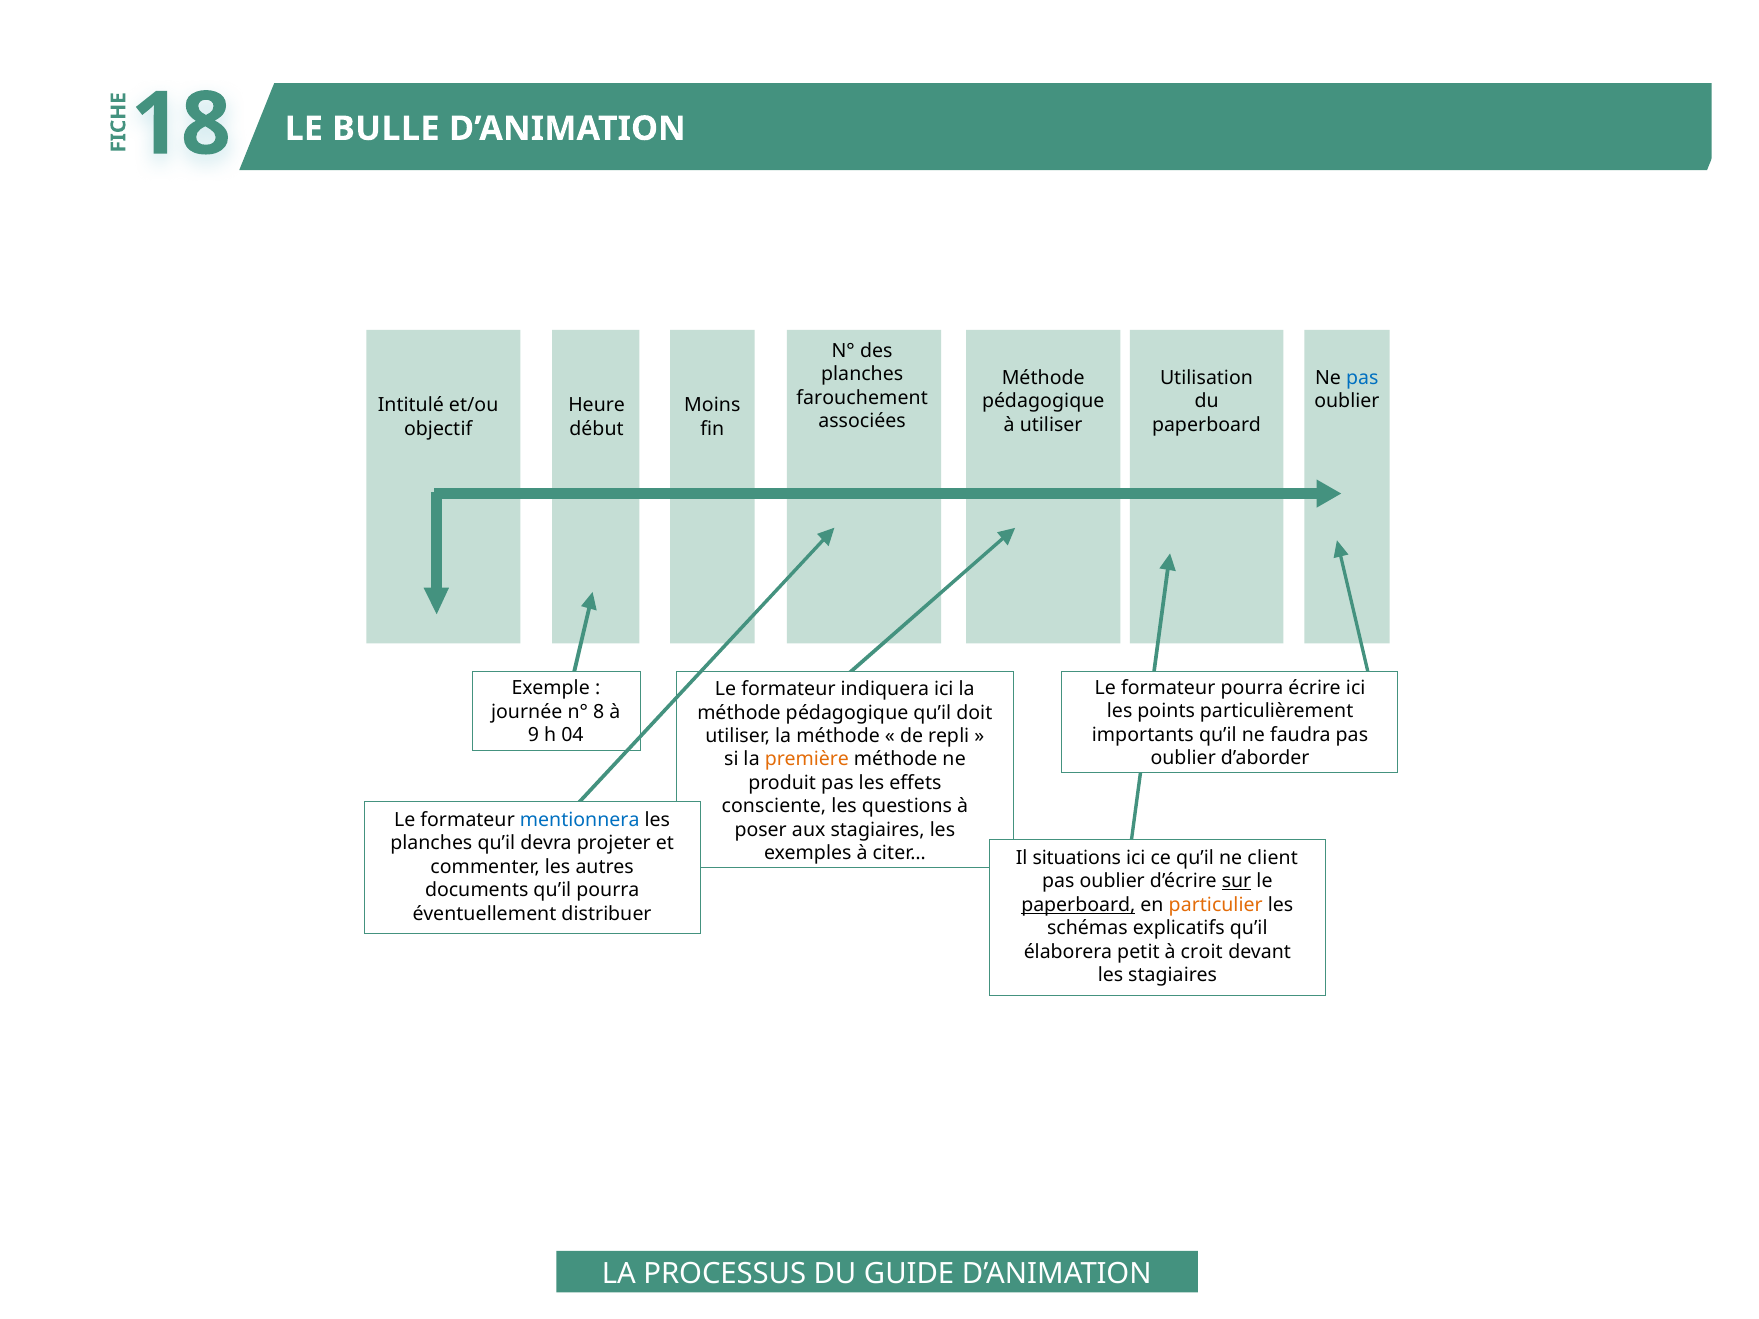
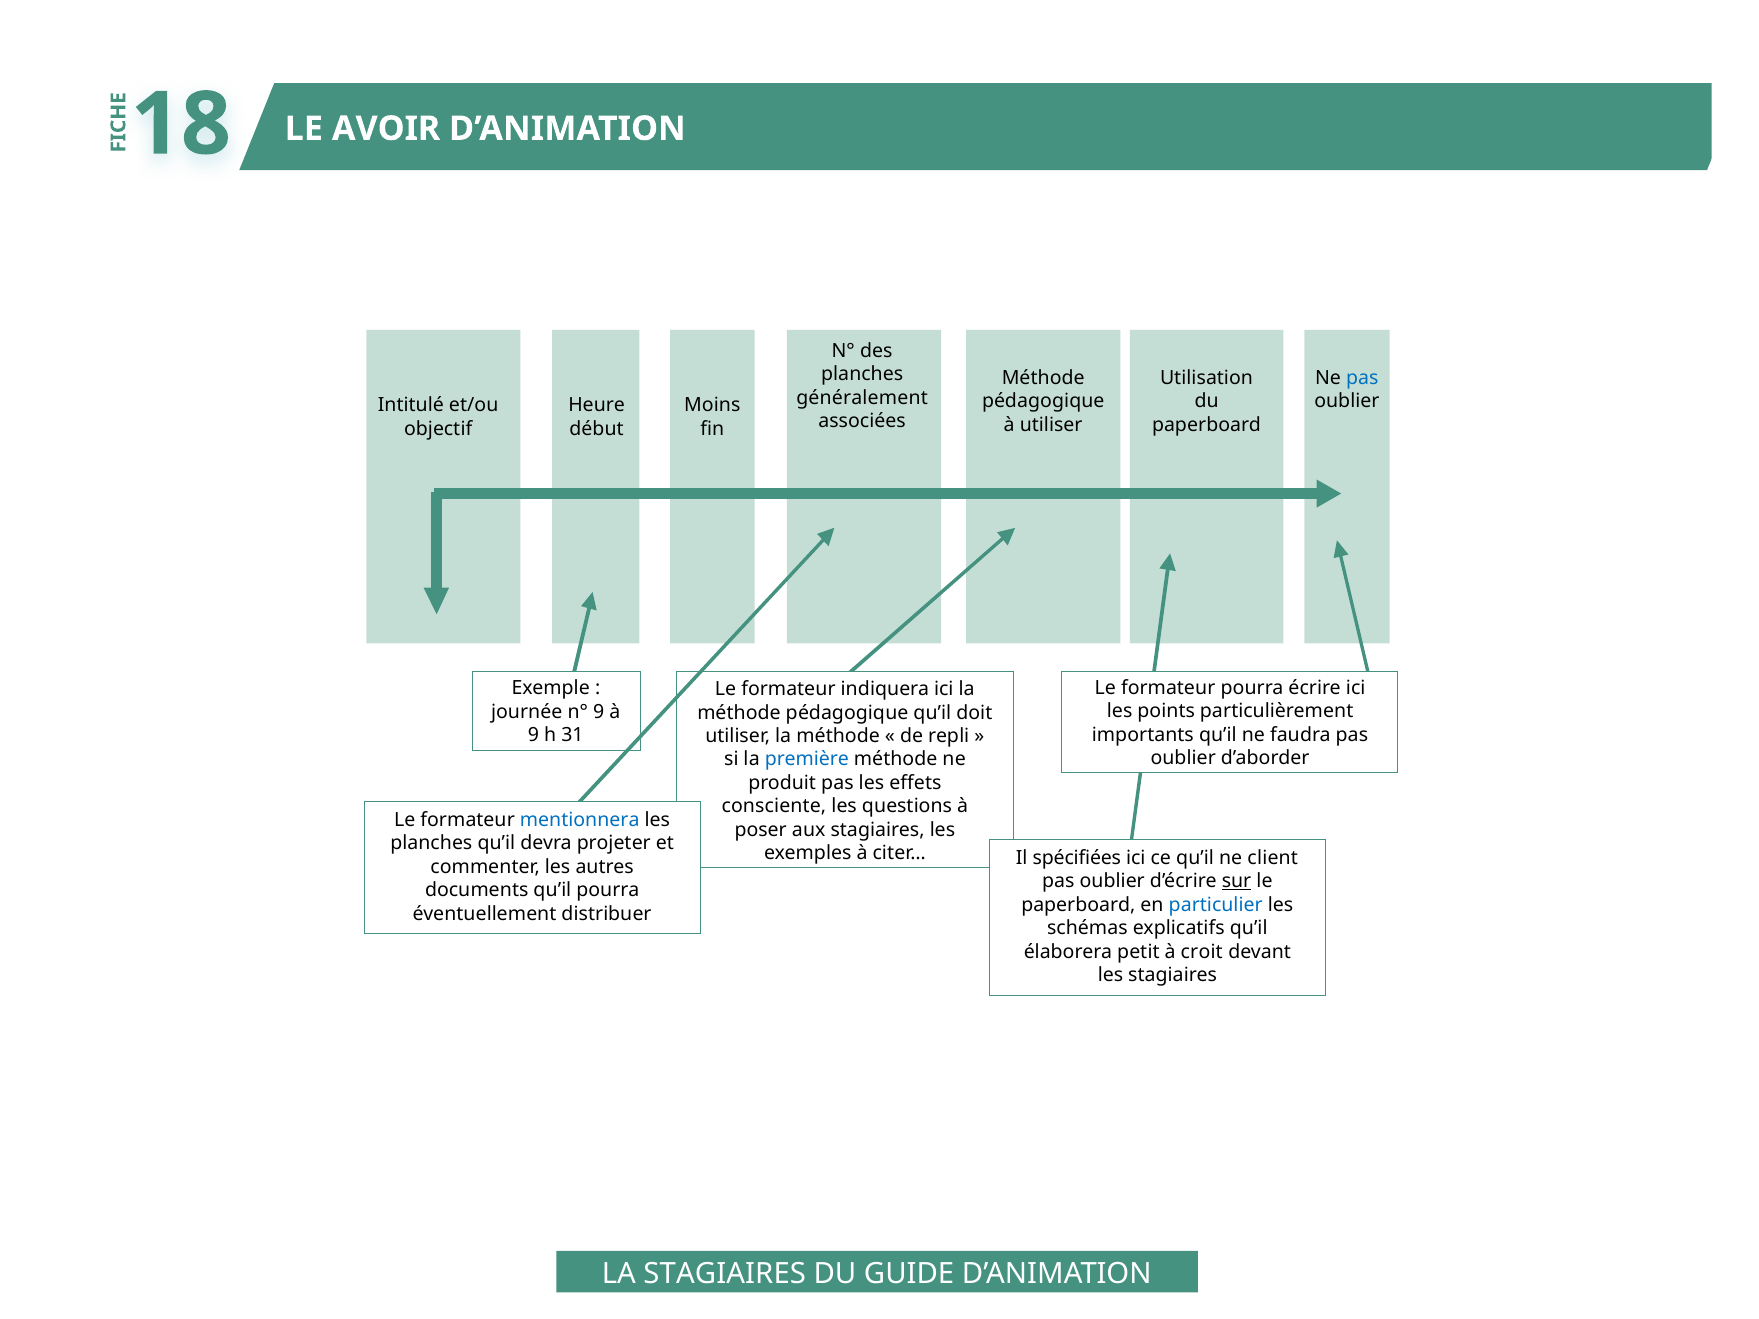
BULLE: BULLE -> AVOIR
farouchement: farouchement -> généralement
n° 8: 8 -> 9
04: 04 -> 31
première colour: orange -> blue
situations: situations -> spécifiées
paperboard at (1078, 905) underline: present -> none
particulier colour: orange -> blue
LA PROCESSUS: PROCESSUS -> STAGIAIRES
